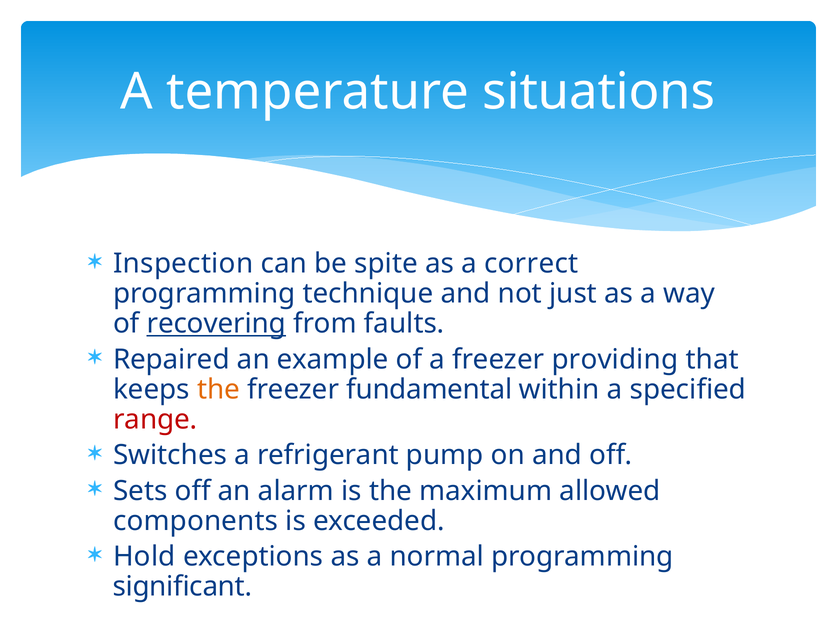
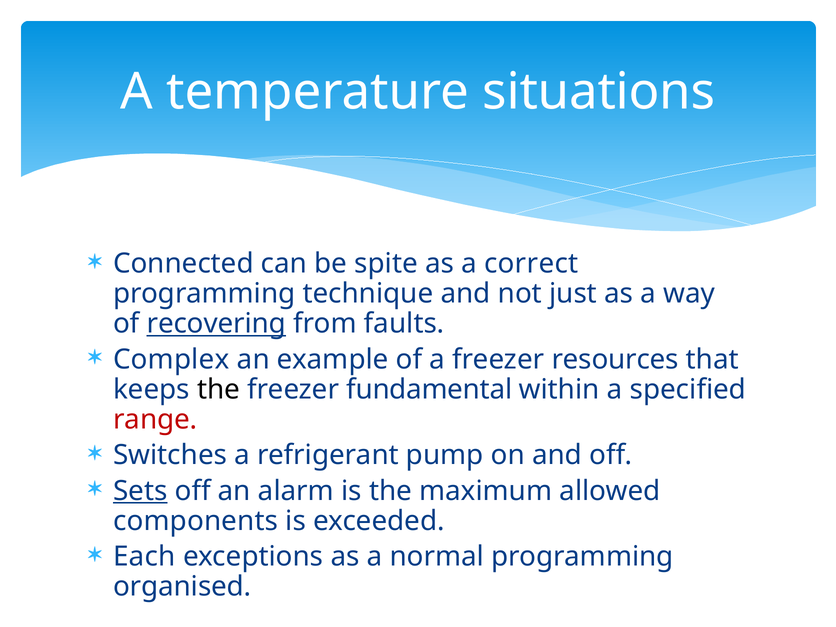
Inspection: Inspection -> Connected
Repaired: Repaired -> Complex
providing: providing -> resources
the at (219, 389) colour: orange -> black
Sets underline: none -> present
Hold: Hold -> Each
significant: significant -> organised
